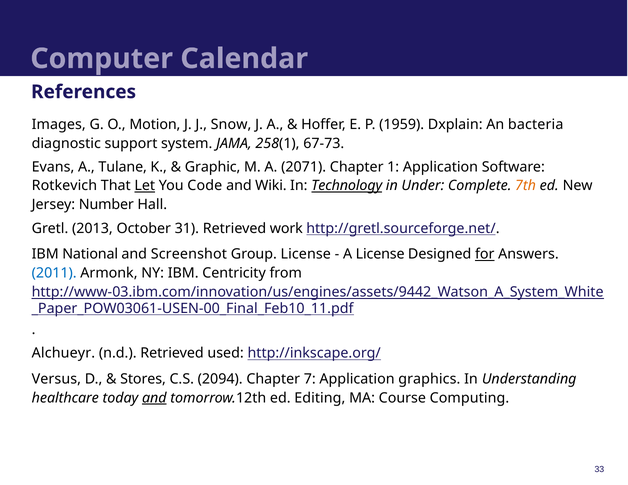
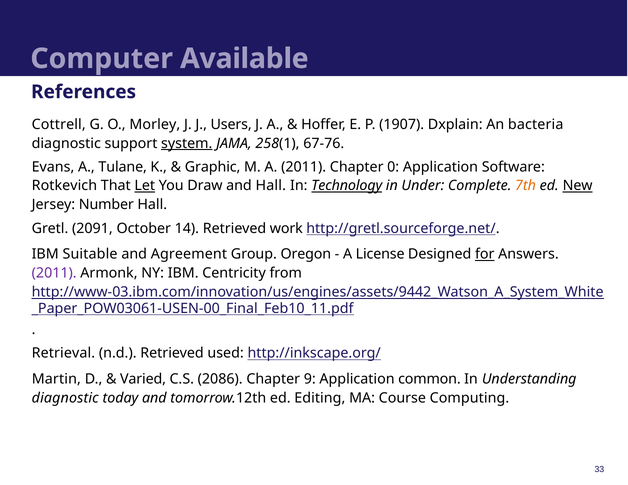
Calendar: Calendar -> Available
Images: Images -> Cottrell
Motion: Motion -> Morley
Snow: Snow -> Users
1959: 1959 -> 1907
system underline: none -> present
67-73: 67-73 -> 67-76
A 2071: 2071 -> 2011
1: 1 -> 0
Code: Code -> Draw
and Wiki: Wiki -> Hall
New underline: none -> present
2013: 2013 -> 2091
31: 31 -> 14
National: National -> Suitable
Screenshot: Screenshot -> Agreement
Group License: License -> Oregon
2011 at (54, 273) colour: blue -> purple
Alchueyr: Alchueyr -> Retrieval
Versus: Versus -> Martin
Stores: Stores -> Varied
2094: 2094 -> 2086
7: 7 -> 9
graphics: graphics -> common
healthcare at (65, 398): healthcare -> diagnostic
and at (154, 398) underline: present -> none
